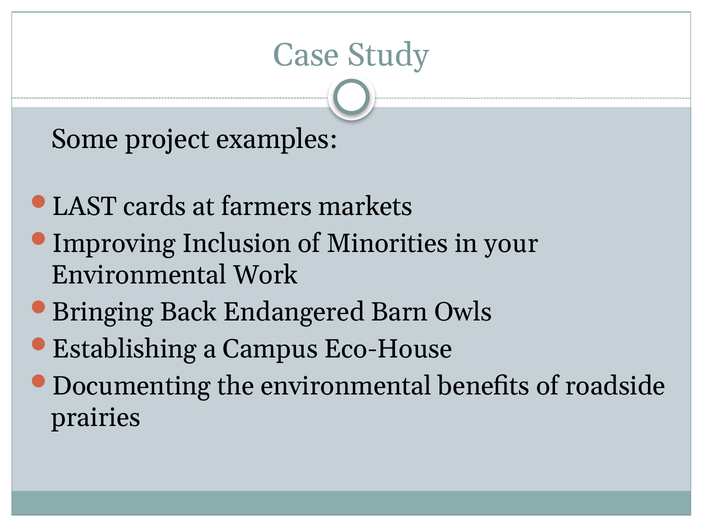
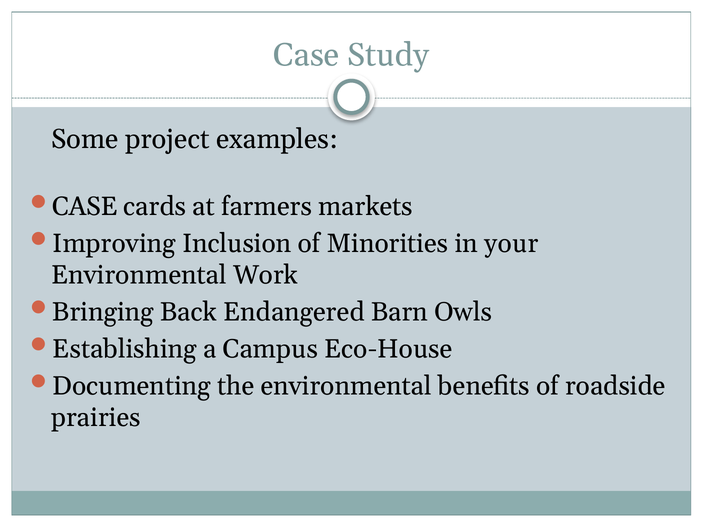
LAST at (85, 207): LAST -> CASE
